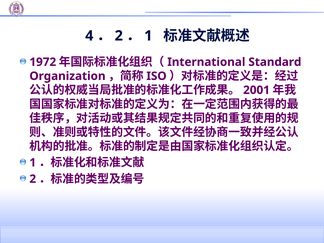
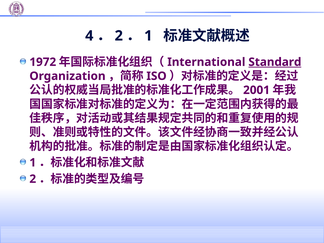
Standard underline: none -> present
